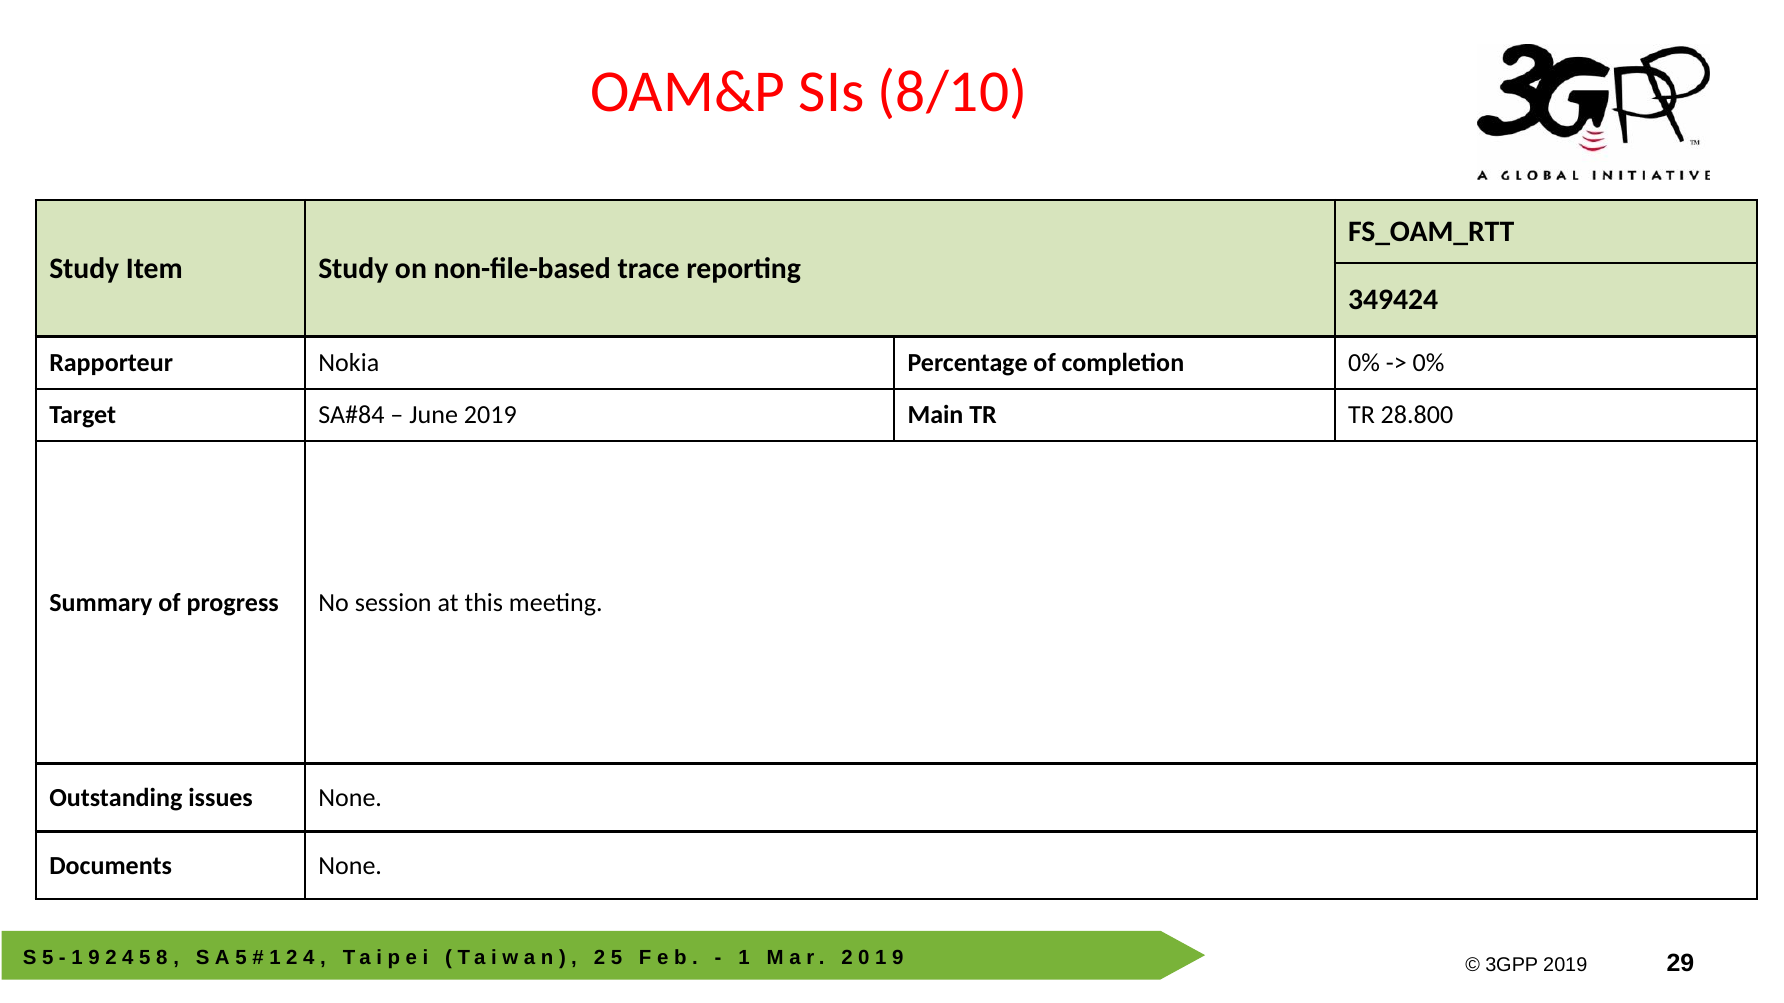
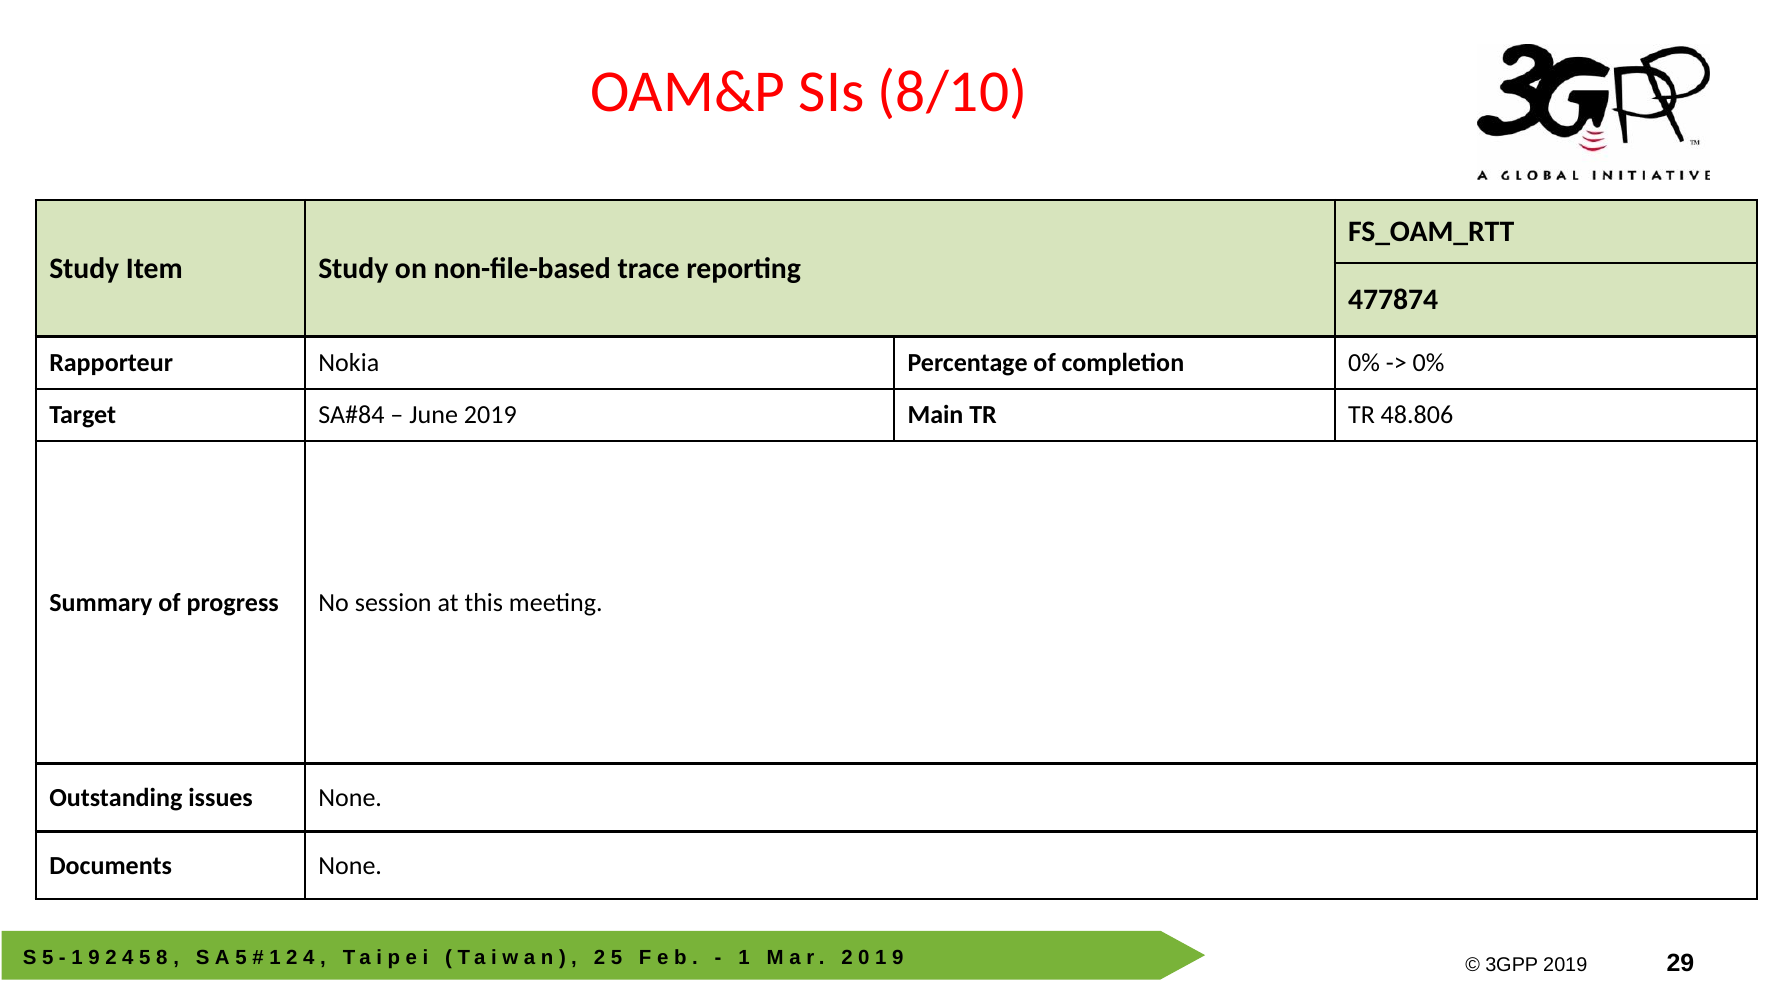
349424: 349424 -> 477874
28.800: 28.800 -> 48.806
